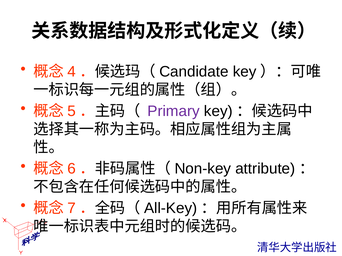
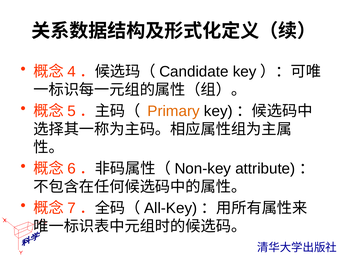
Primary colour: purple -> orange
